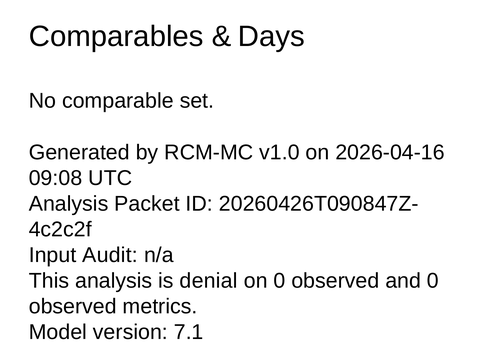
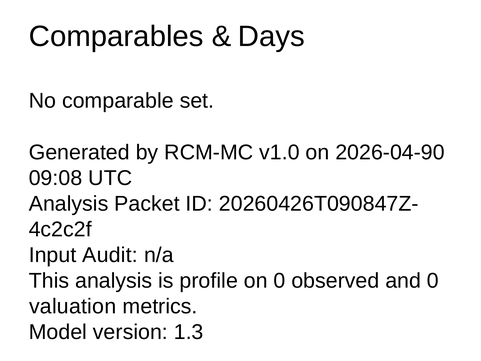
2026-04-16: 2026-04-16 -> 2026-04-90
denial: denial -> profile
observed at (73, 306): observed -> valuation
7.1: 7.1 -> 1.3
